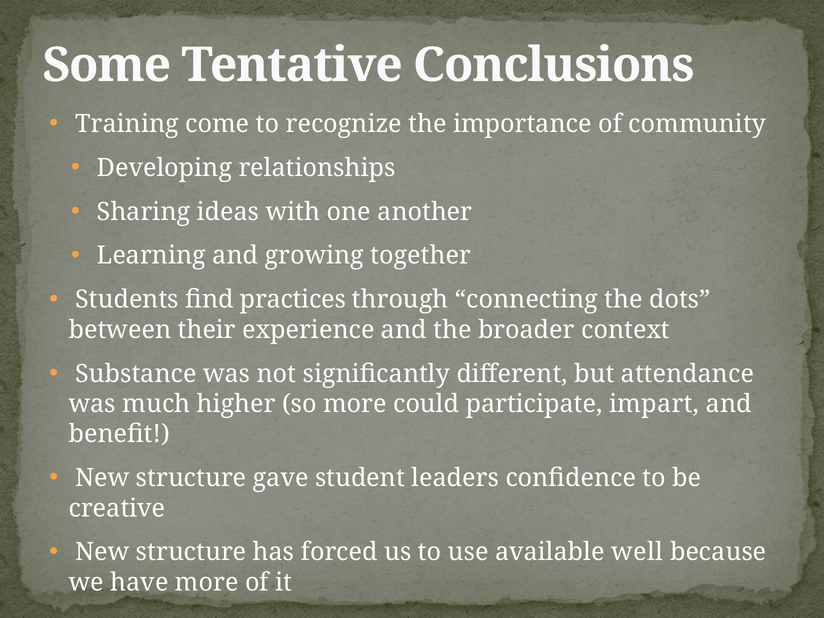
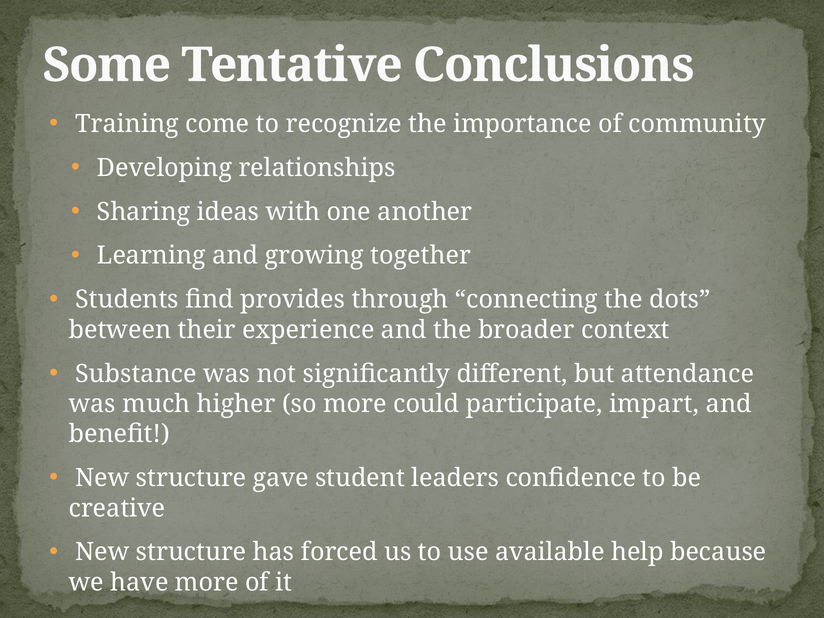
practices: practices -> provides
well: well -> help
